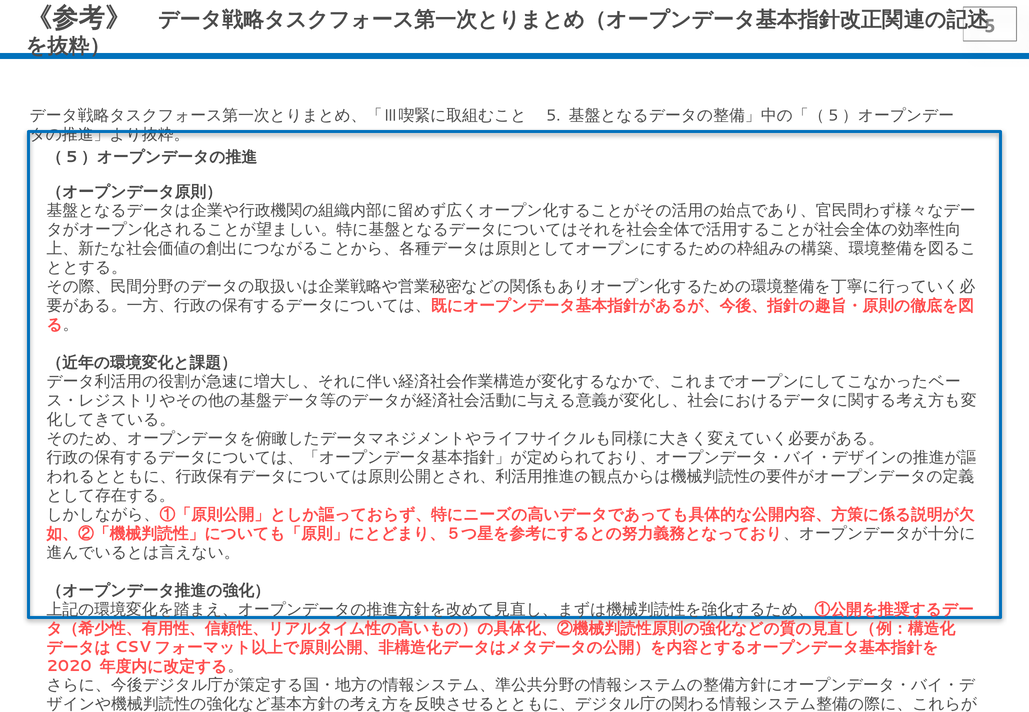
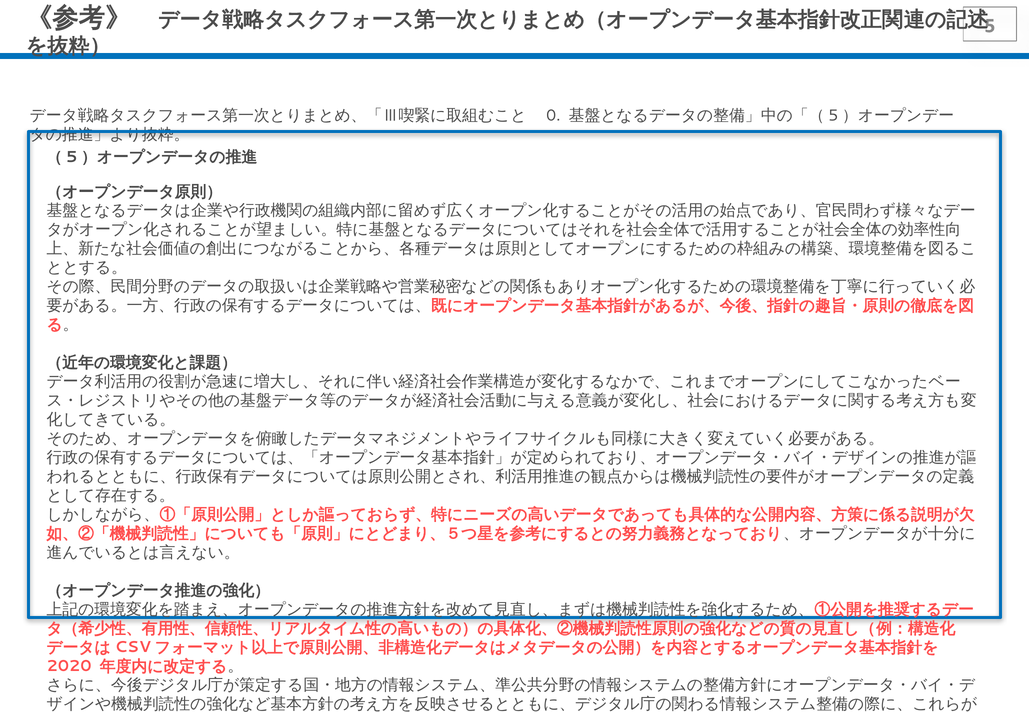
5 at (553, 116): 5 -> 0
